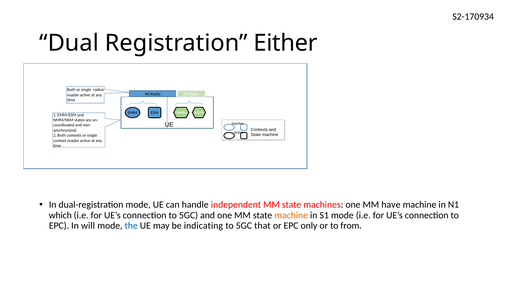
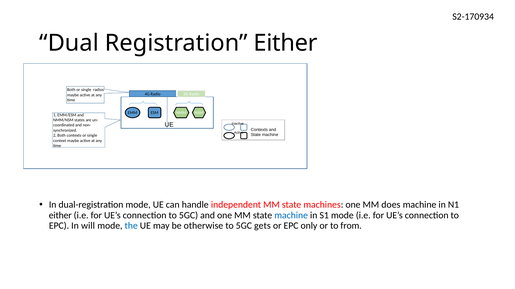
have: have -> does
which at (60, 216): which -> either
machine at (291, 216) colour: orange -> blue
indicating: indicating -> otherwise
that: that -> gets
